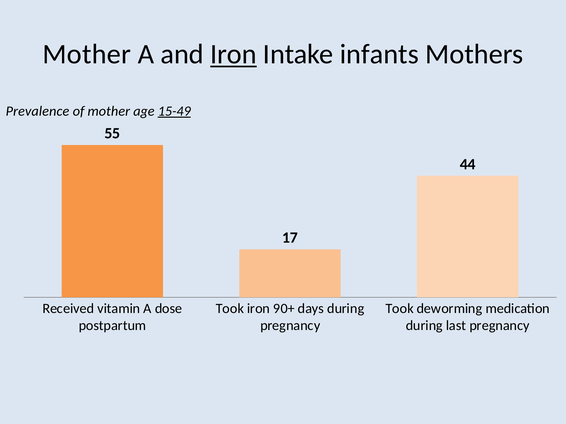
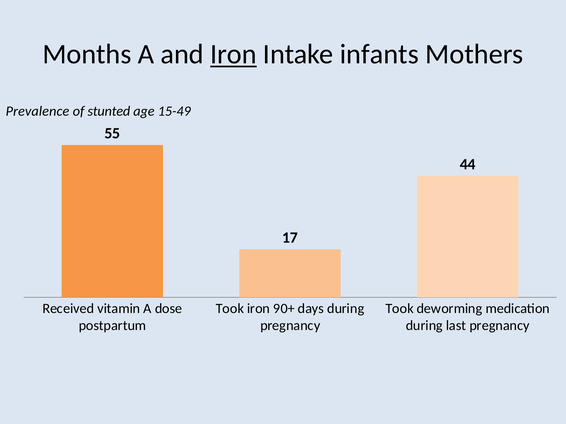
Mother at (87, 54): Mother -> Months
of mother: mother -> stunted
15-49 underline: present -> none
